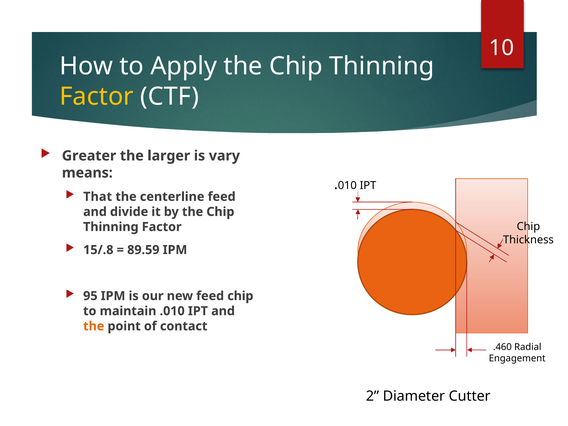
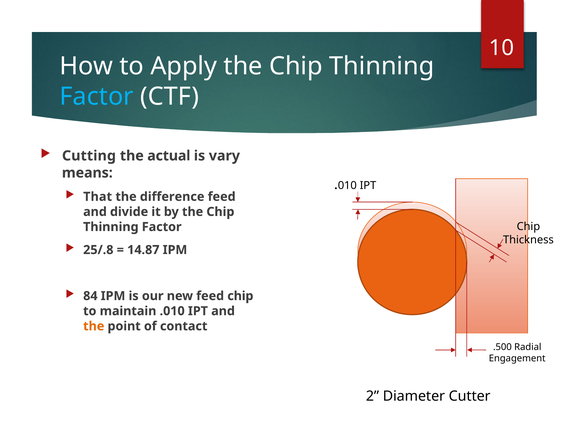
Factor at (97, 97) colour: yellow -> light blue
Greater: Greater -> Cutting
larger: larger -> actual
centerline: centerline -> difference
15/.8: 15/.8 -> 25/.8
89.59: 89.59 -> 14.87
95: 95 -> 84
.460: .460 -> .500
